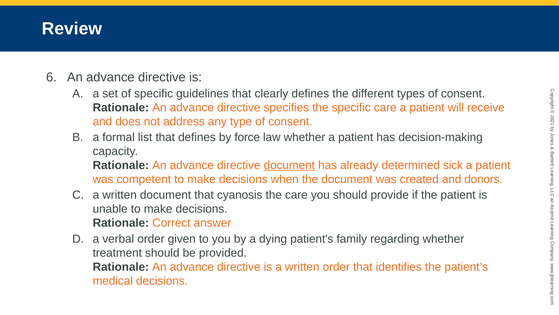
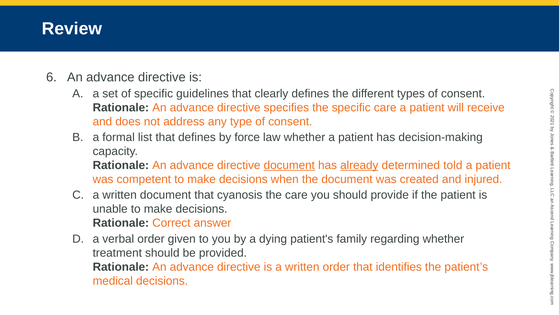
already underline: none -> present
sick: sick -> told
donors: donors -> injured
